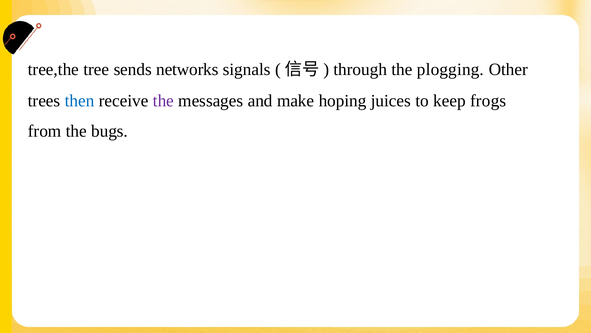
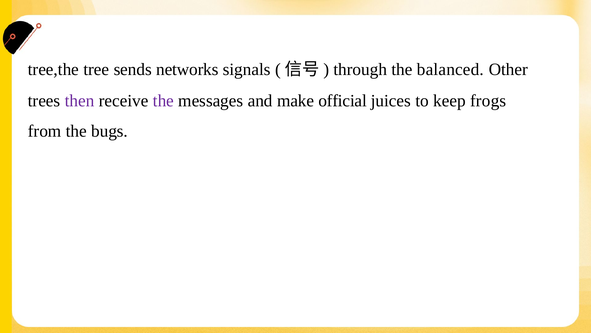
plogging: plogging -> balanced
then colour: blue -> purple
hoping: hoping -> official
